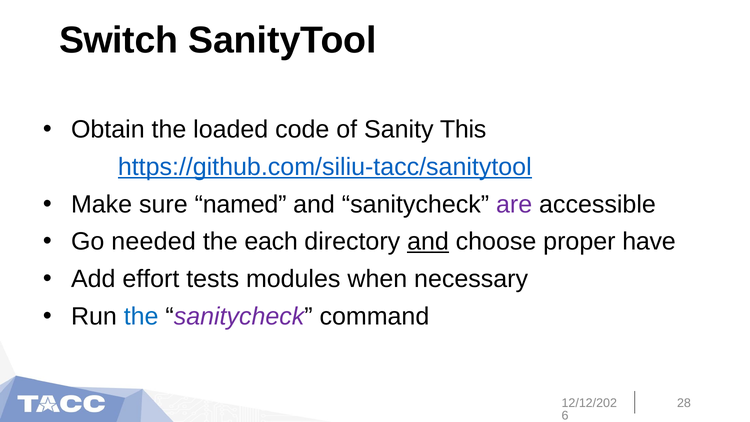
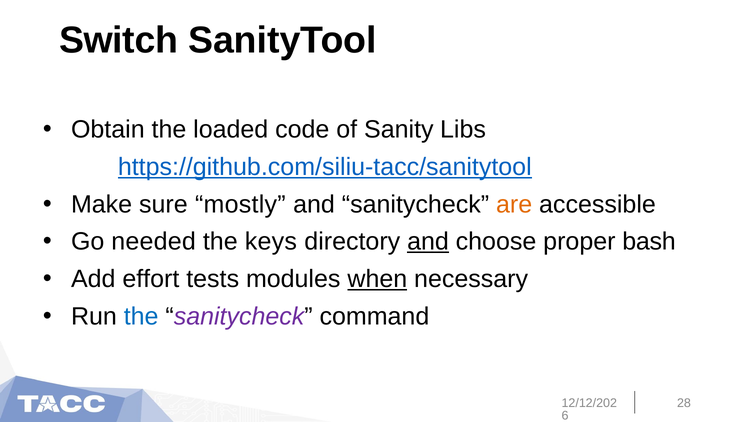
This: This -> Libs
named: named -> mostly
are colour: purple -> orange
each: each -> keys
have: have -> bash
when underline: none -> present
